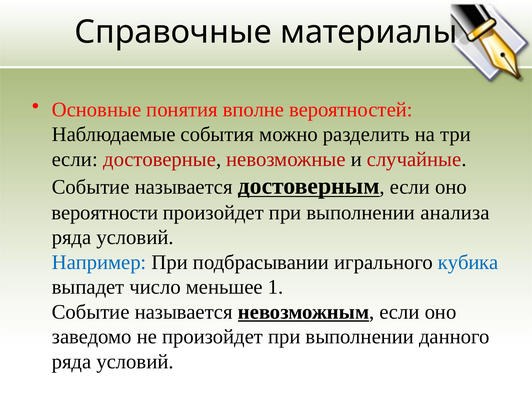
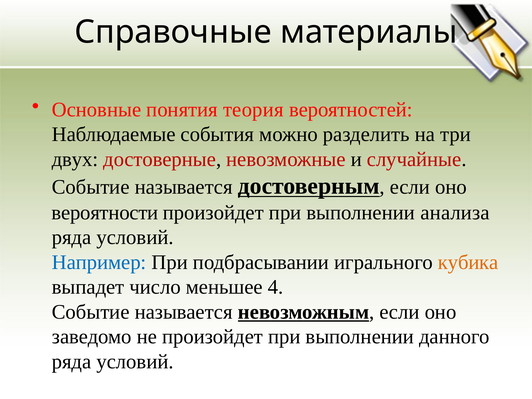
вполне: вполне -> теория
если at (75, 159): если -> двух
кубика colour: blue -> orange
1: 1 -> 4
